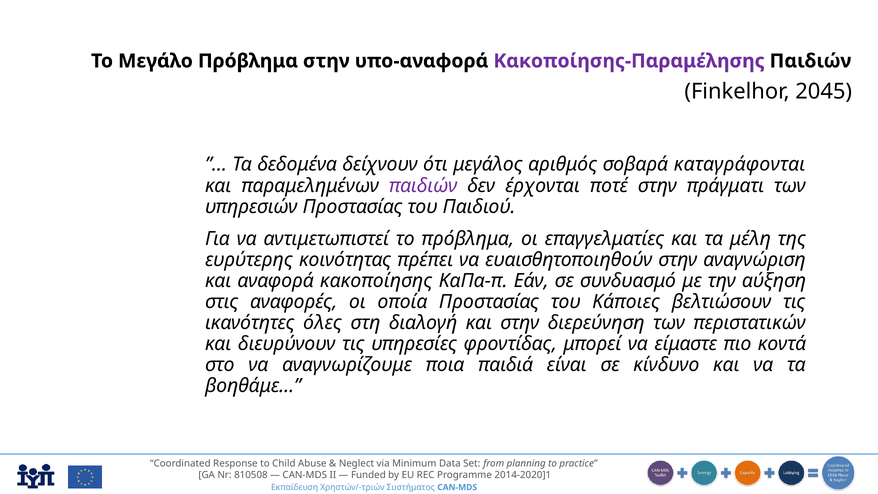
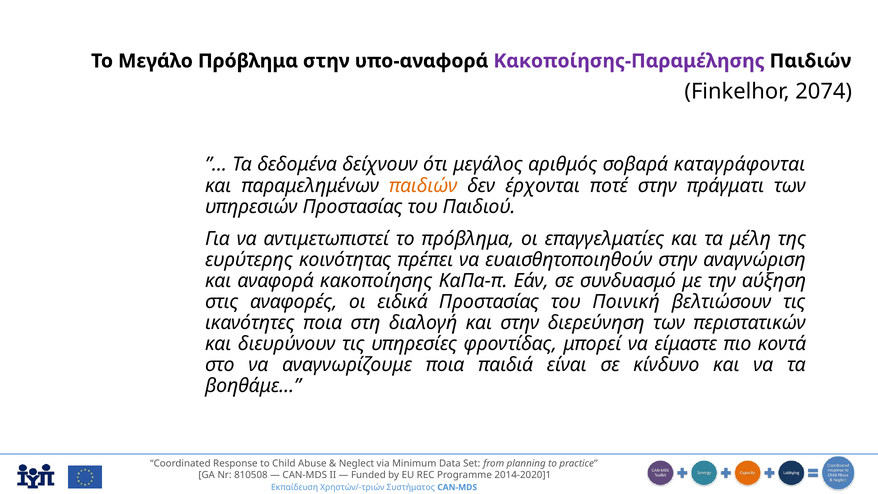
2045: 2045 -> 2074
παιδιών at (423, 186) colour: purple -> orange
οποία: οποία -> ειδικά
Κάποιες: Κάποιες -> Ποινική
ικανότητες όλες: όλες -> ποια
